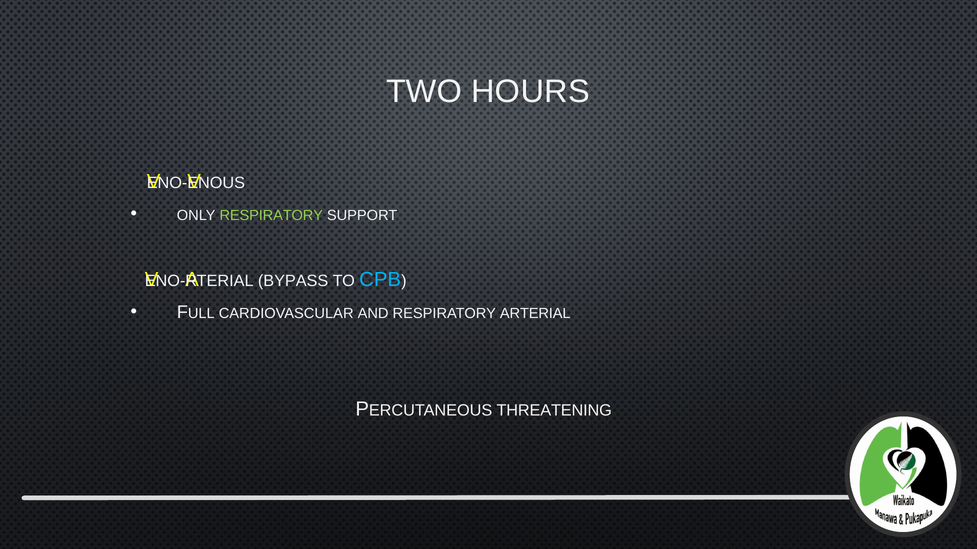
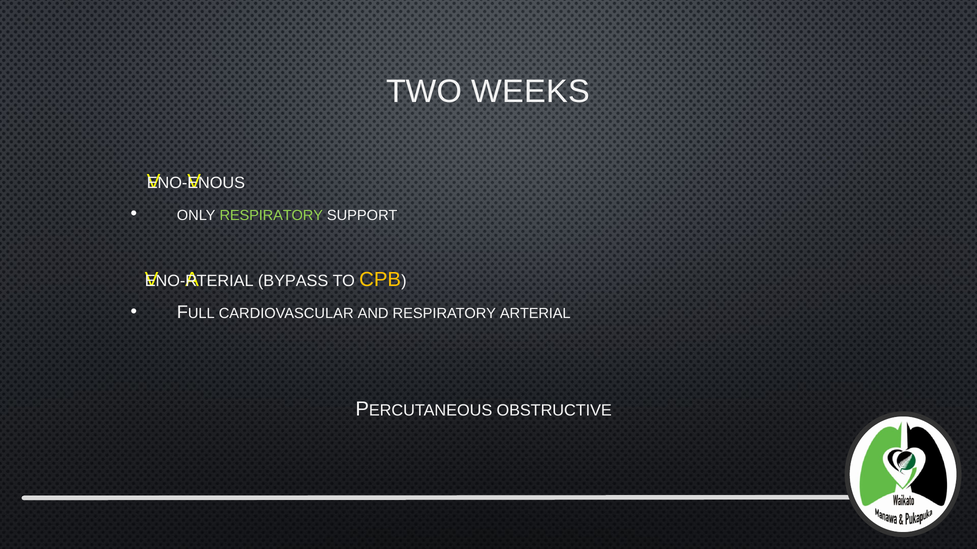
HOURS: HOURS -> WEEKS
CPB colour: light blue -> yellow
THREATENING: THREATENING -> OBSTRUCTIVE
